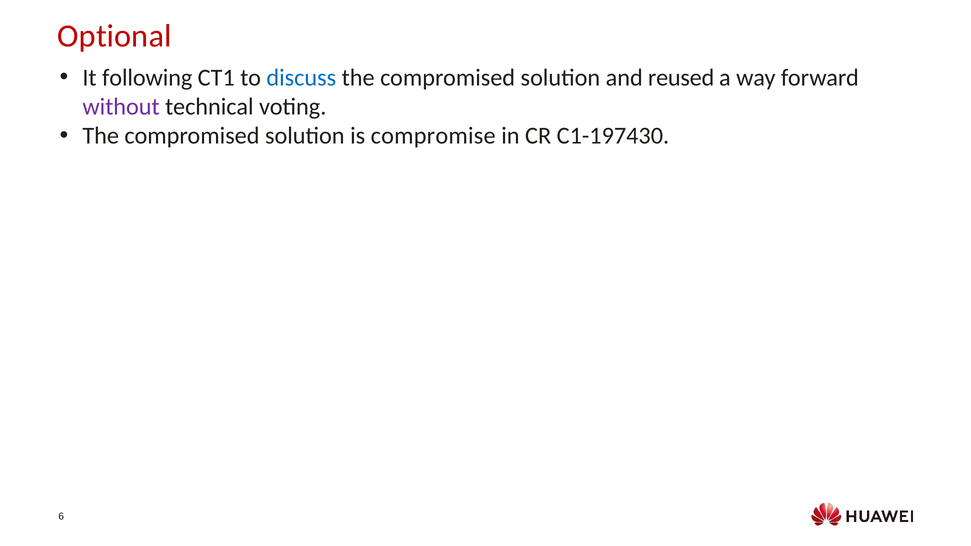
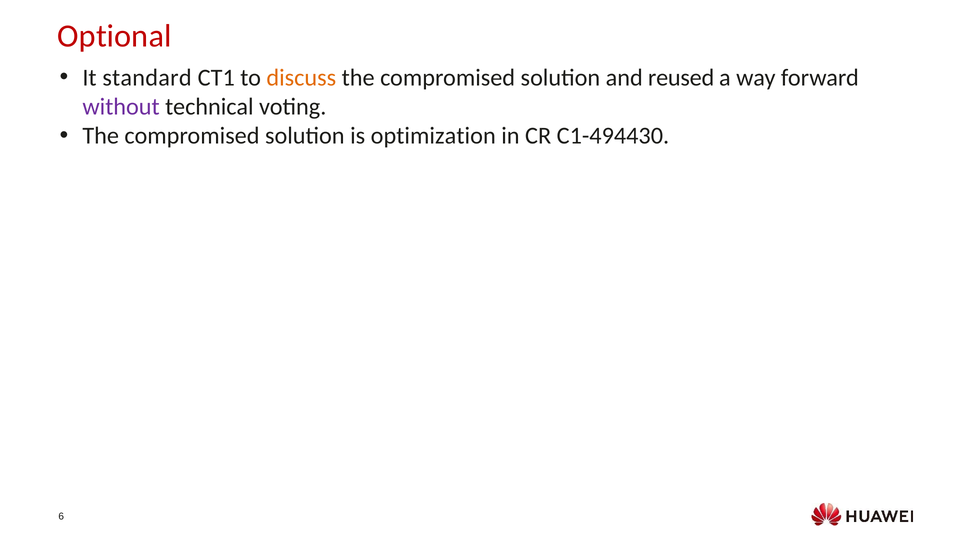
following: following -> standard
discuss colour: blue -> orange
compromise: compromise -> optimization
C1-197430: C1-197430 -> C1-494430
